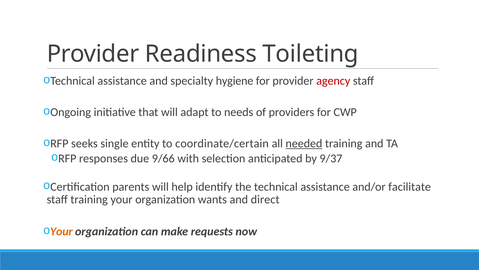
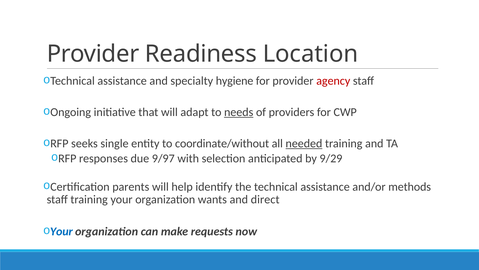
Toileting: Toileting -> Location
needs underline: none -> present
coordinate/certain: coordinate/certain -> coordinate/without
9/66: 9/66 -> 9/97
9/37: 9/37 -> 9/29
facilitate: facilitate -> methods
Your at (61, 231) colour: orange -> blue
